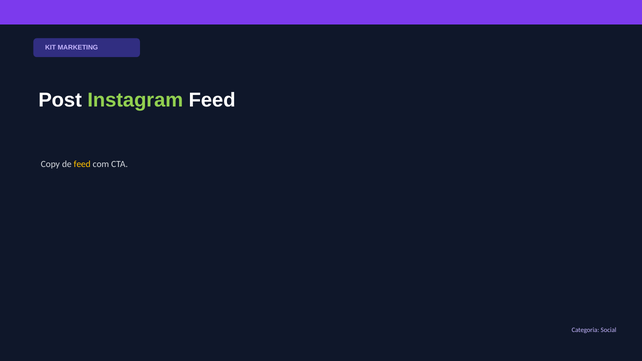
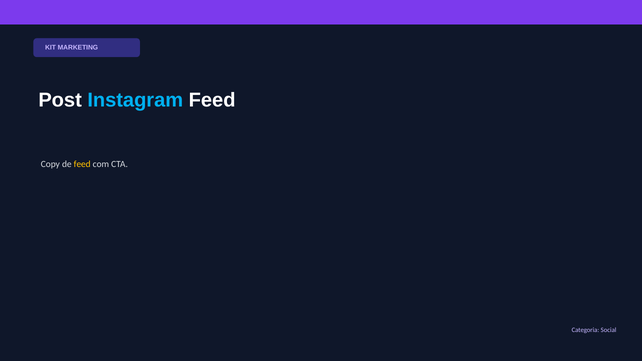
Instagram colour: light green -> light blue
